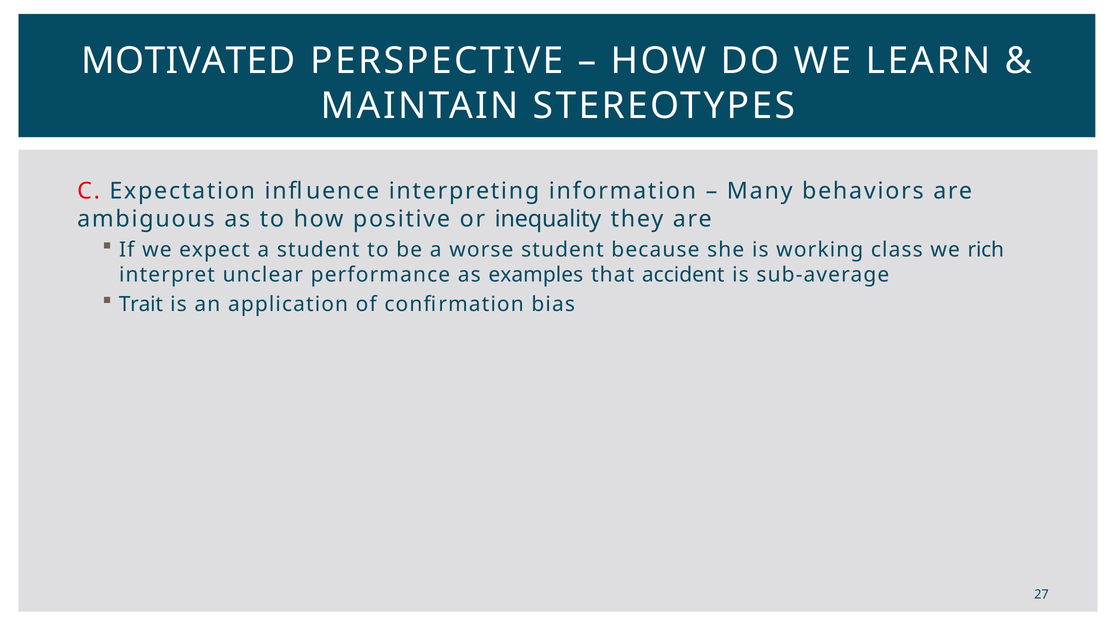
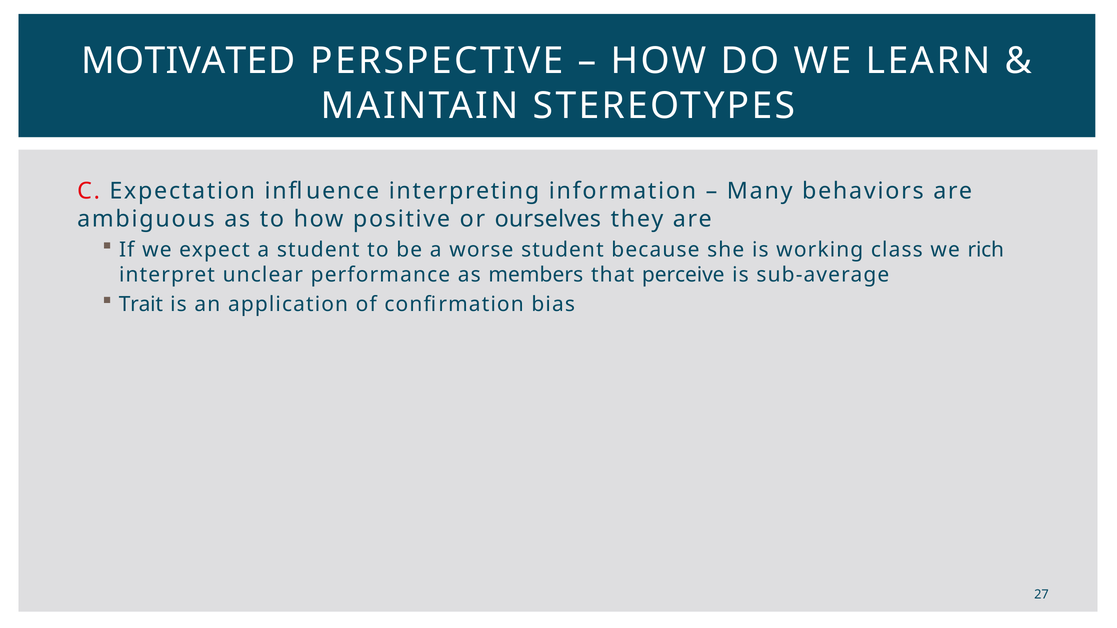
inequality: inequality -> ourselves
examples: examples -> members
accident: accident -> perceive
